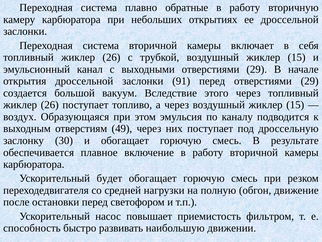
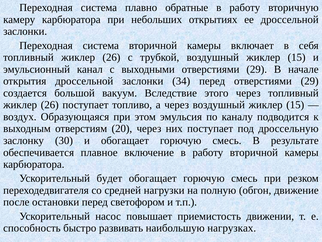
91: 91 -> 34
49: 49 -> 20
фильтром: фильтром -> движении
движении: движении -> нагрузках
